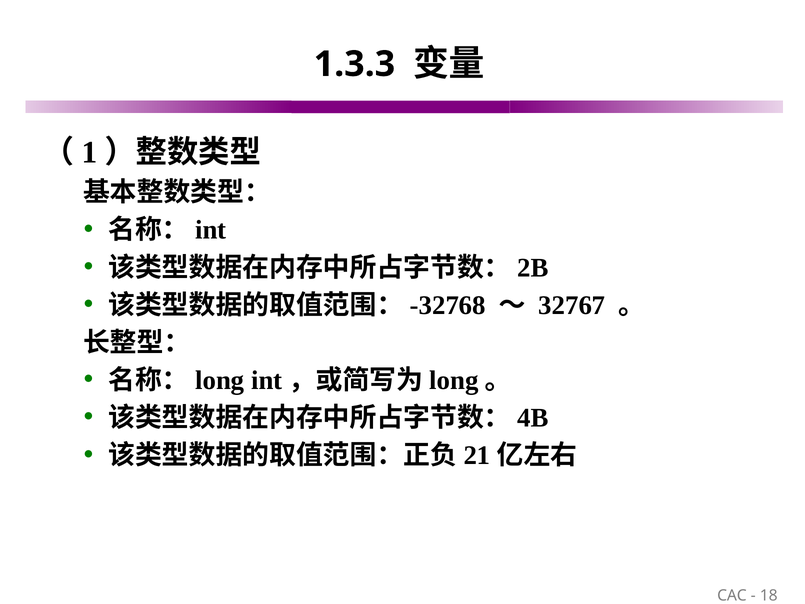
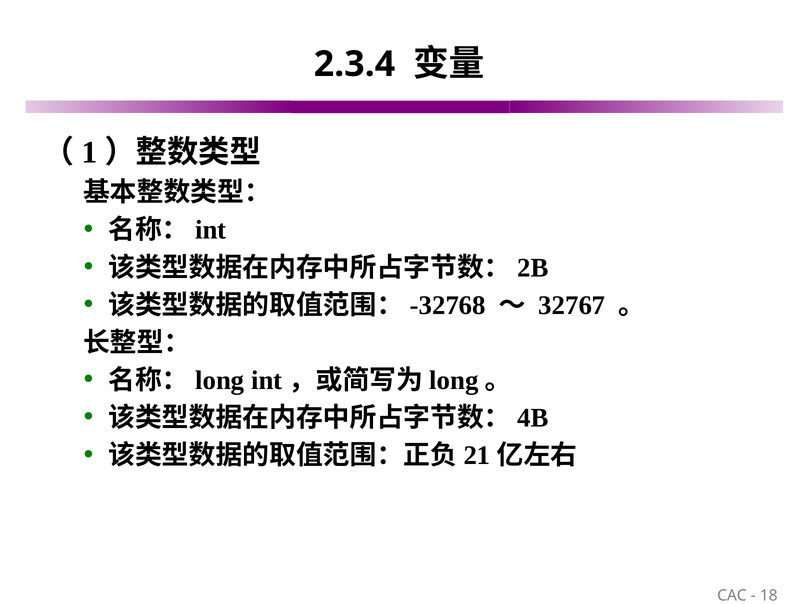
1.3.3: 1.3.3 -> 2.3.4
